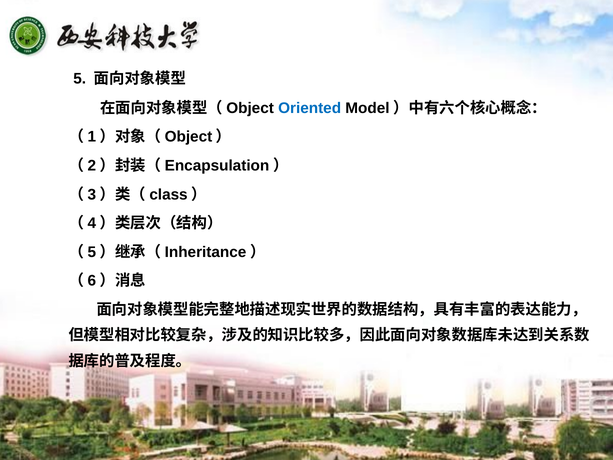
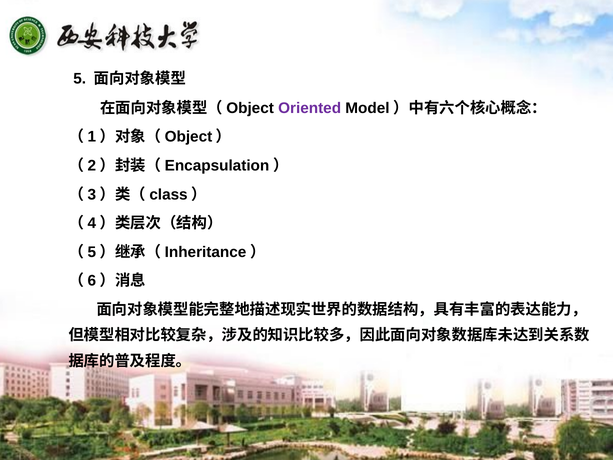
Oriented colour: blue -> purple
